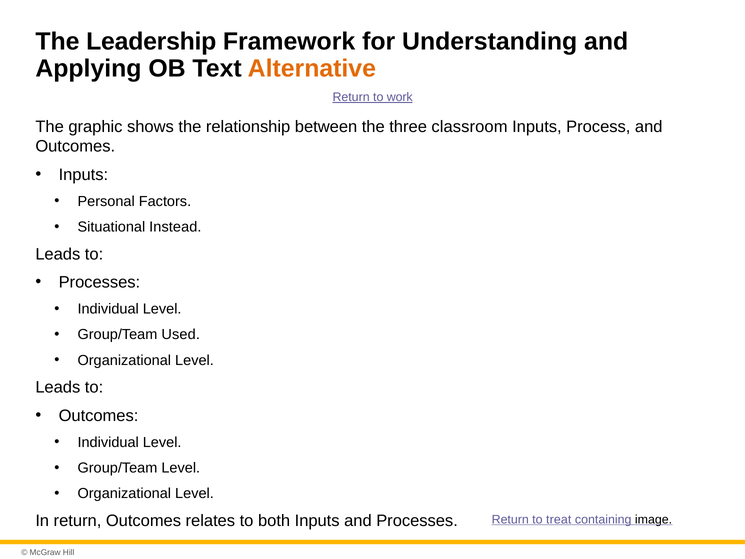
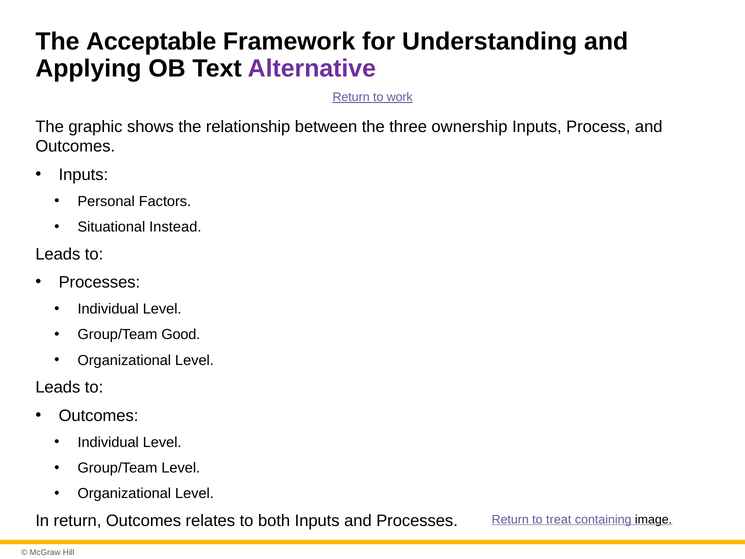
Leadership: Leadership -> Acceptable
Alternative colour: orange -> purple
classroom: classroom -> ownership
Used: Used -> Good
